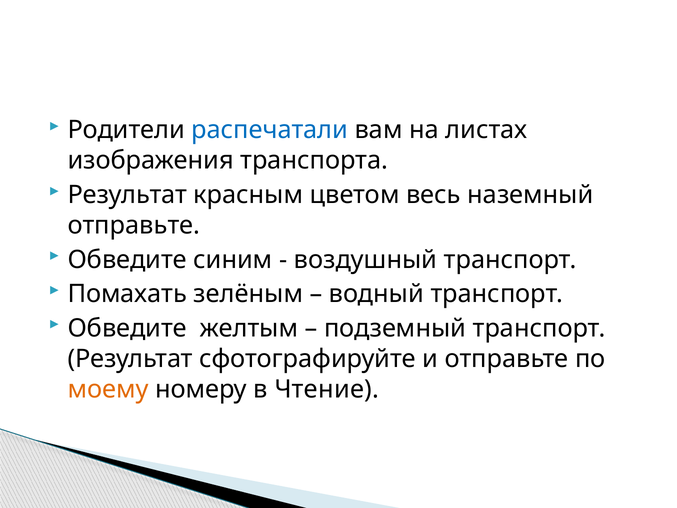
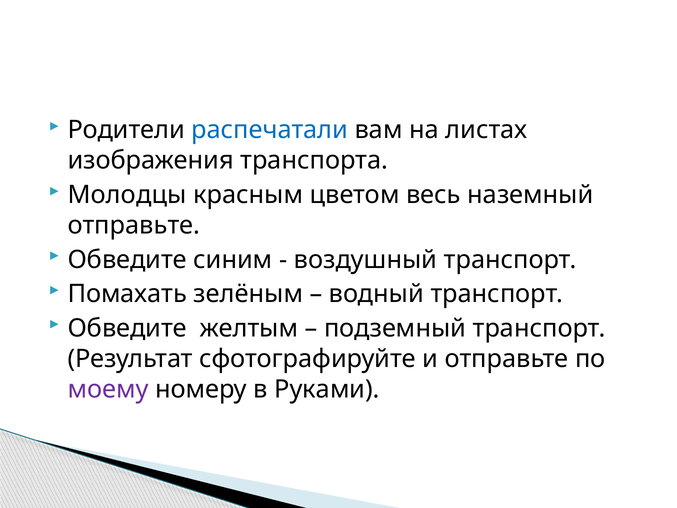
Результат at (127, 195): Результат -> Молодцы
моему colour: orange -> purple
Чтение: Чтение -> Руками
